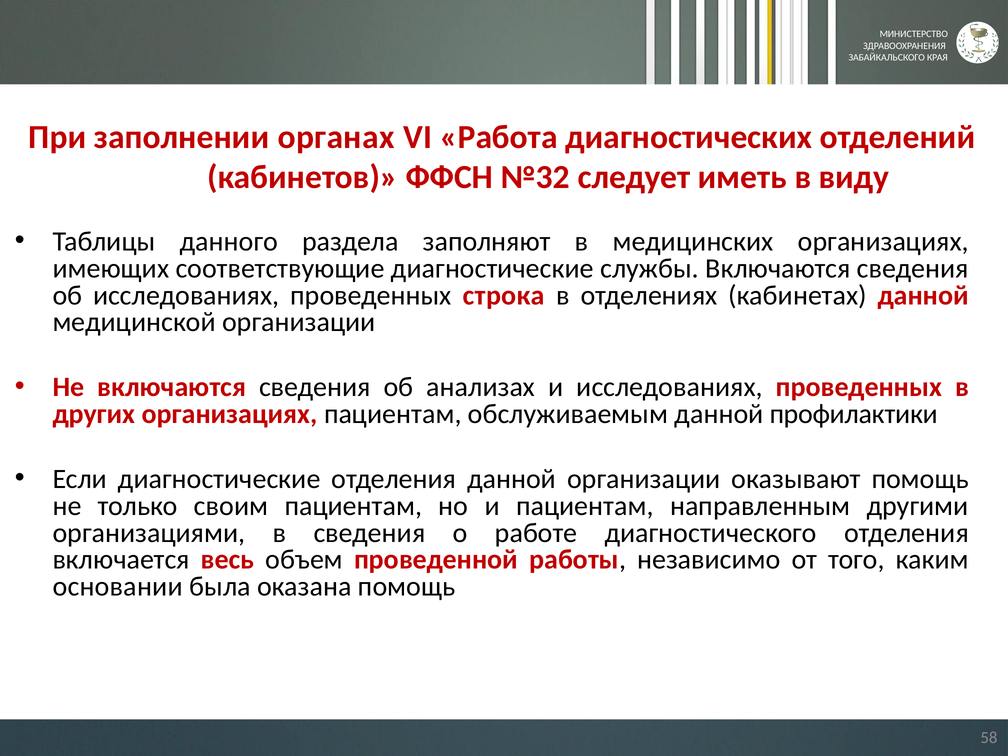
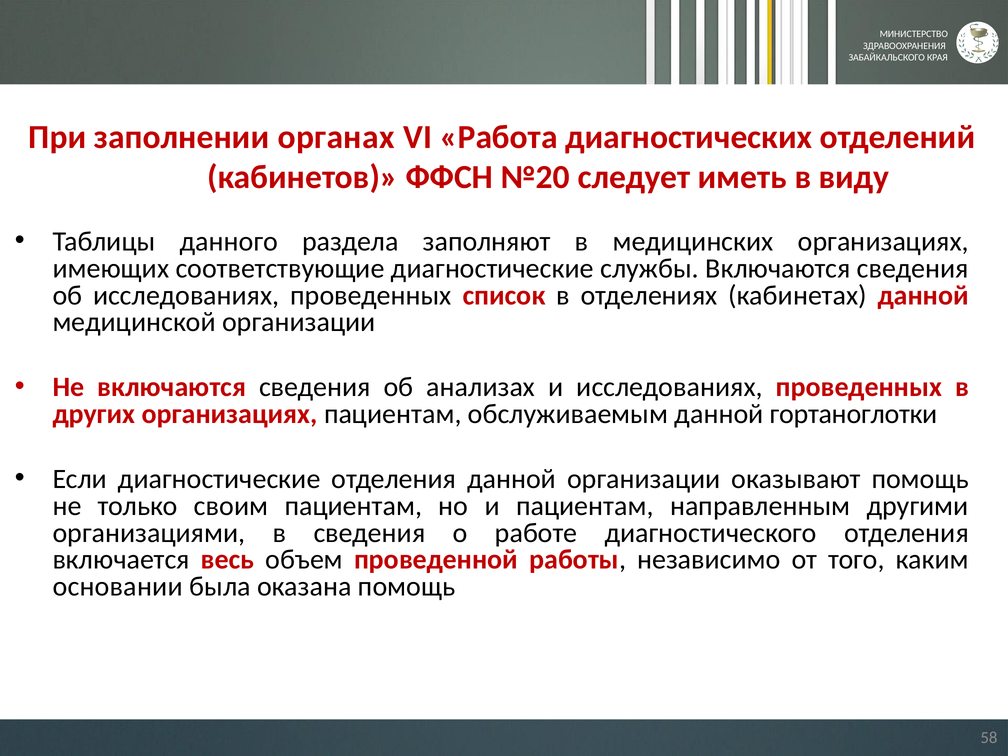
№32: №32 -> №20
строка: строка -> список
профилактики: профилактики -> гортаноглотки
